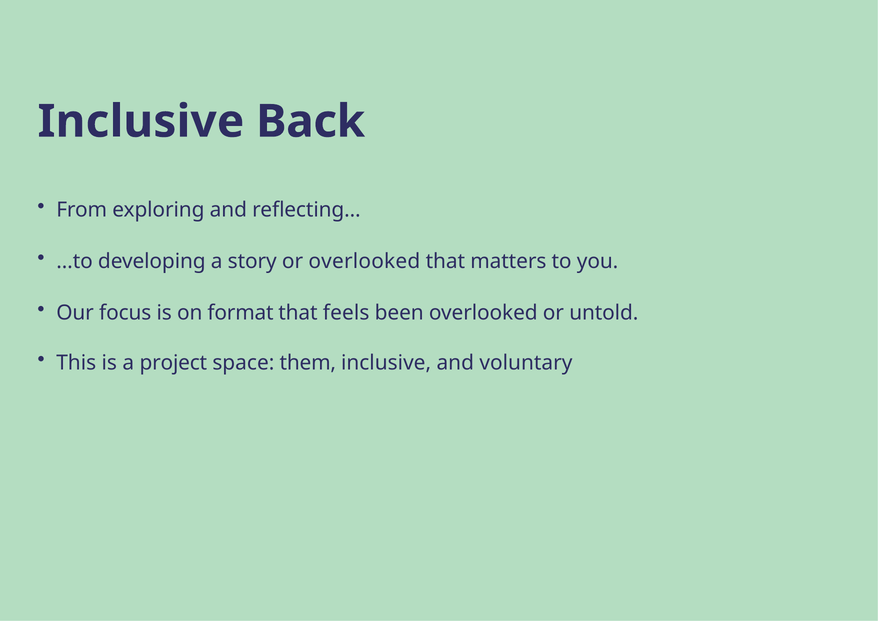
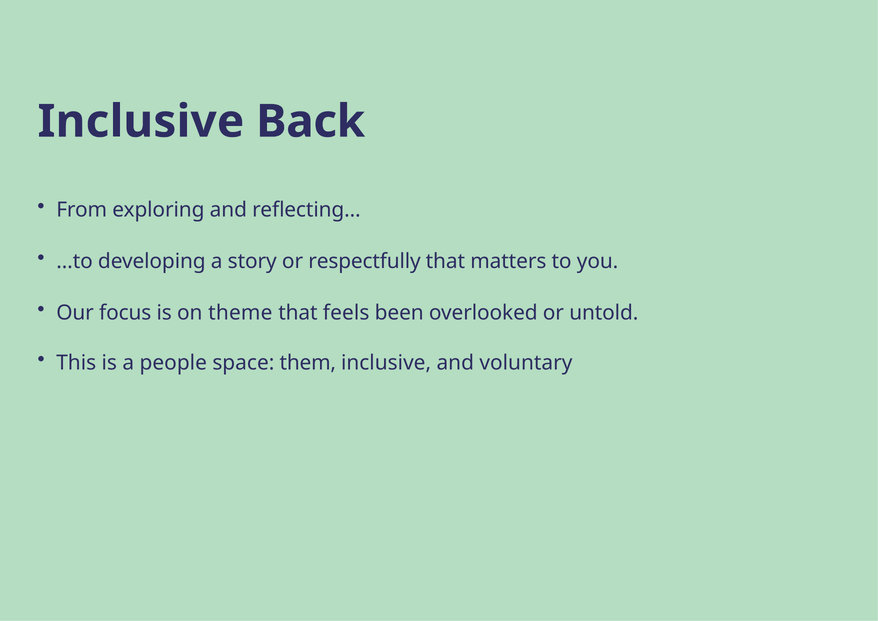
or overlooked: overlooked -> respectfully
format: format -> theme
project: project -> people
